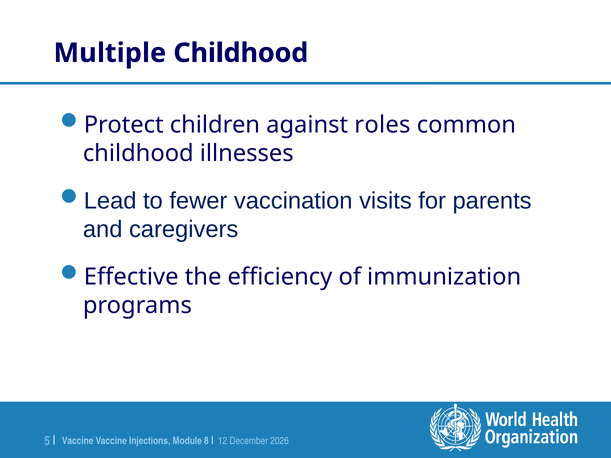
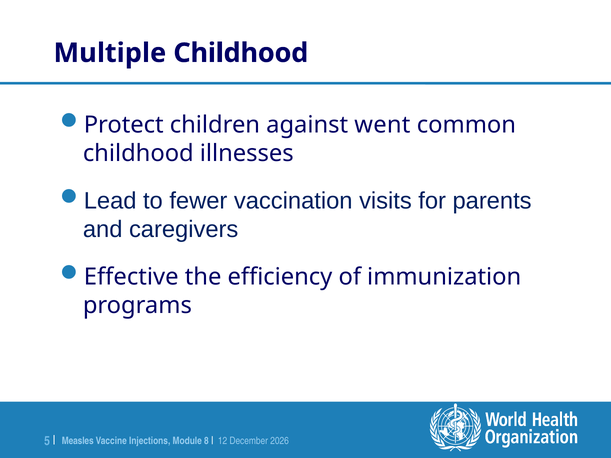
roles: roles -> went
Vaccine at (78, 441): Vaccine -> Measles
